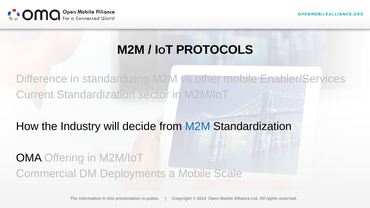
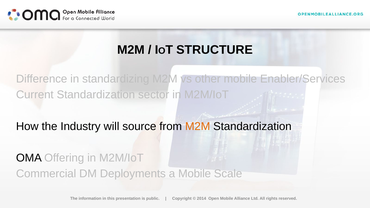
PROTOCOLS: PROTOCOLS -> STRUCTURE
decide: decide -> source
M2M at (198, 126) colour: blue -> orange
